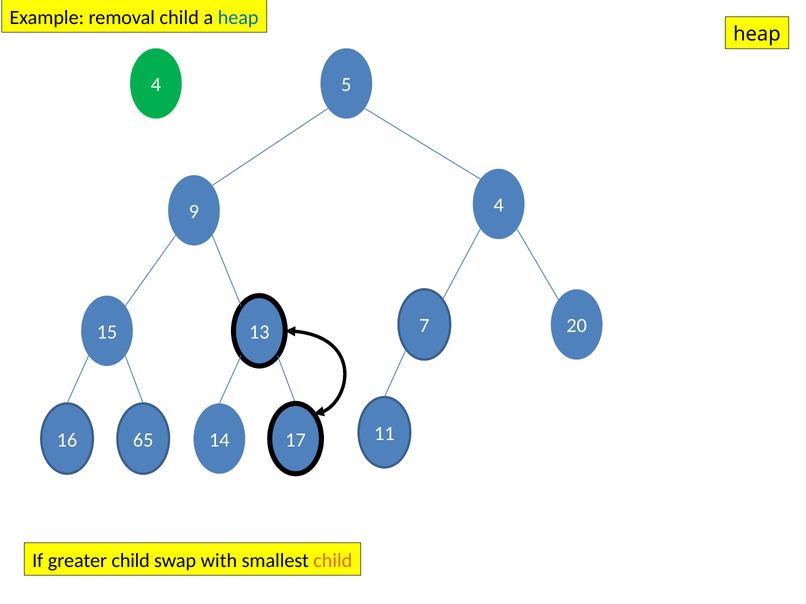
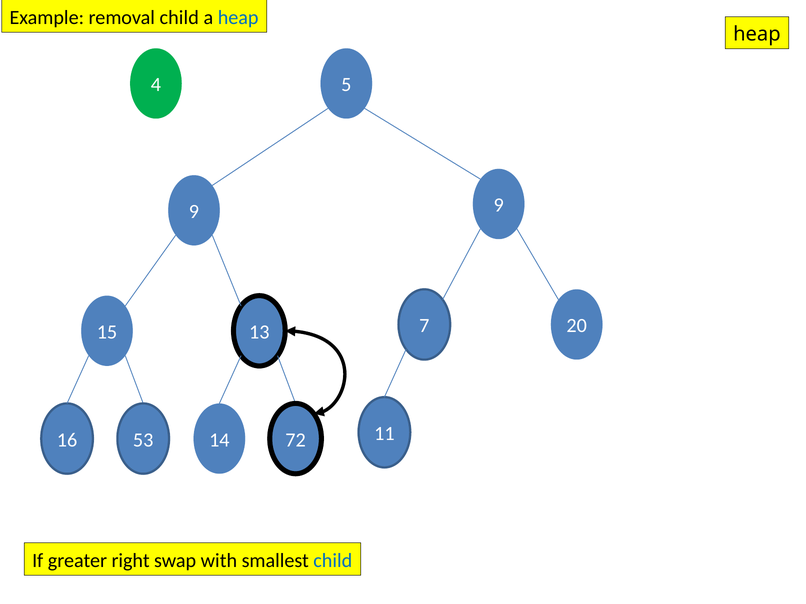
9 4: 4 -> 9
65: 65 -> 53
17: 17 -> 72
greater child: child -> right
child at (333, 561) colour: orange -> blue
